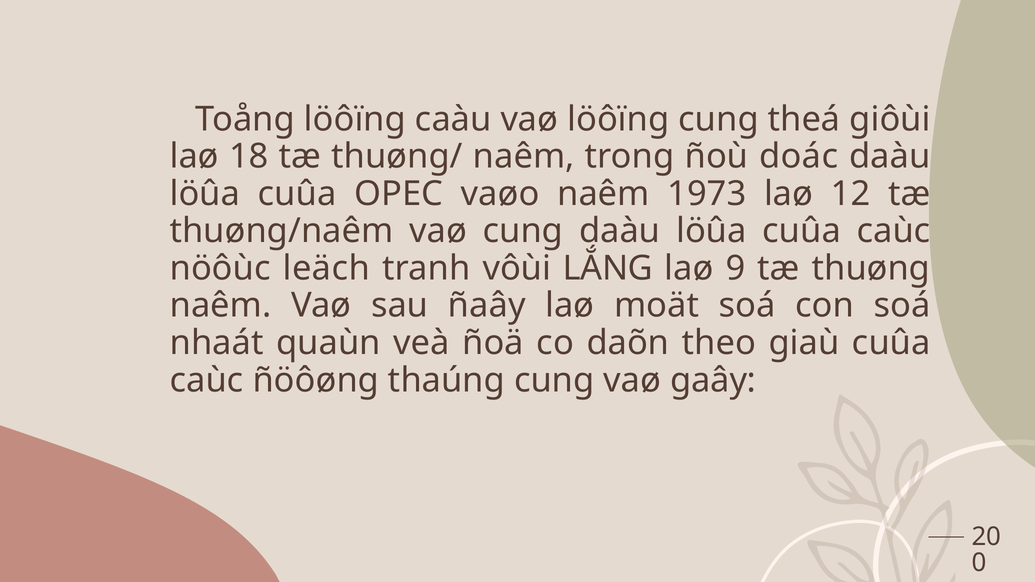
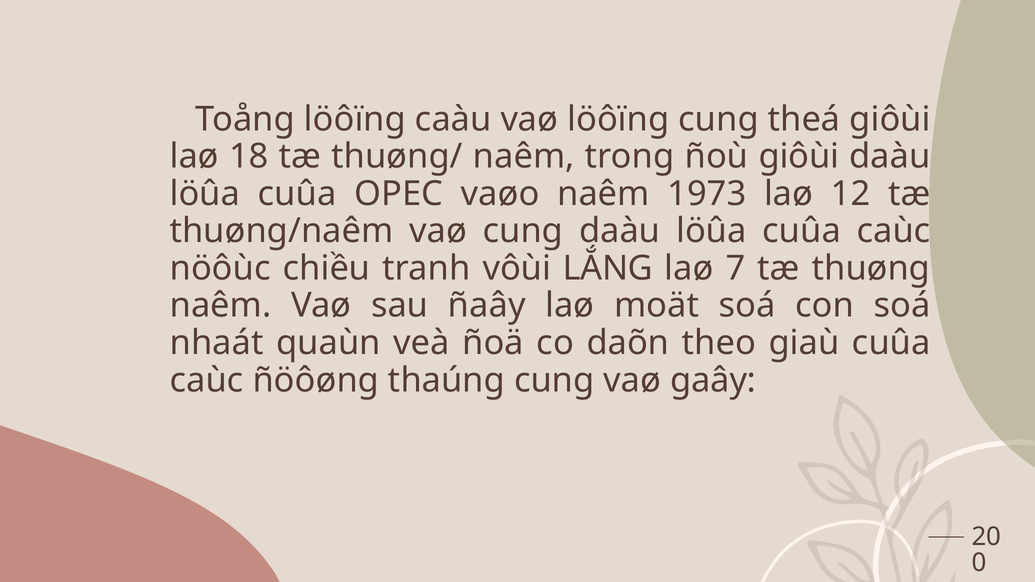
ñoù doác: doác -> giôùi
leäch: leäch -> chiều
9: 9 -> 7
